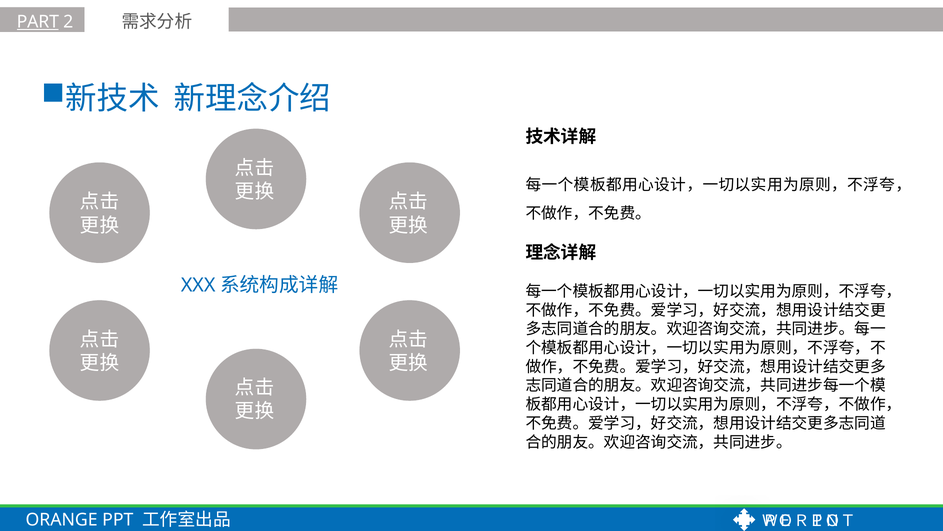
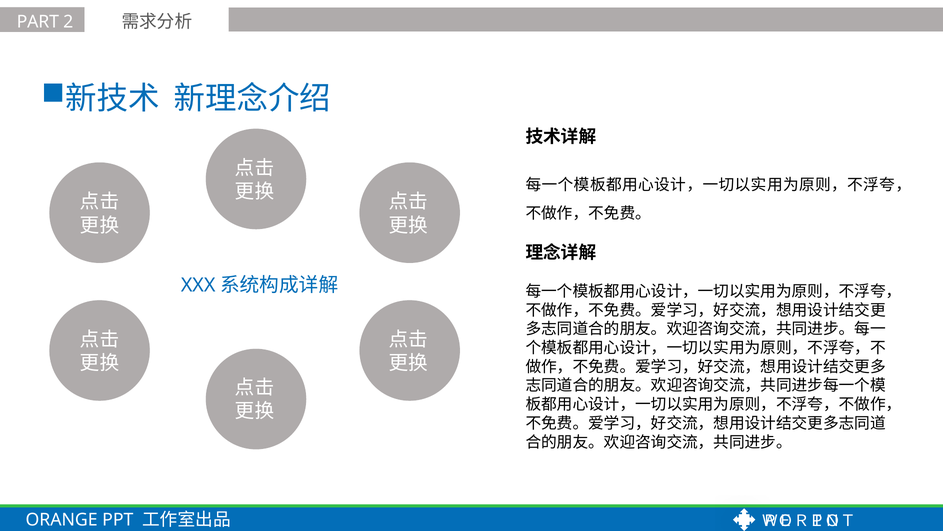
PART underline: present -> none
